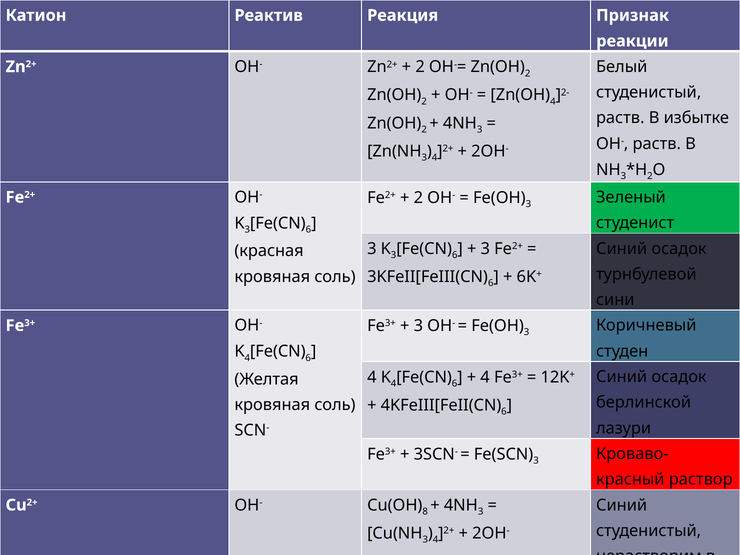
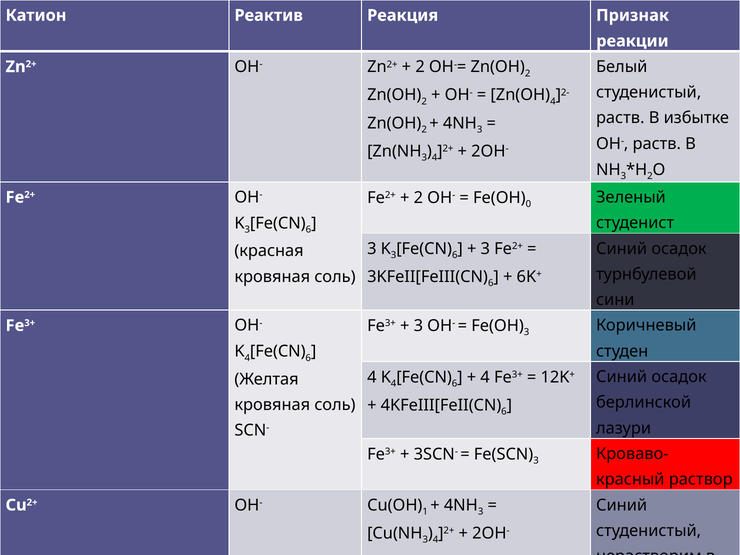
3 at (528, 204): 3 -> 0
8: 8 -> 1
